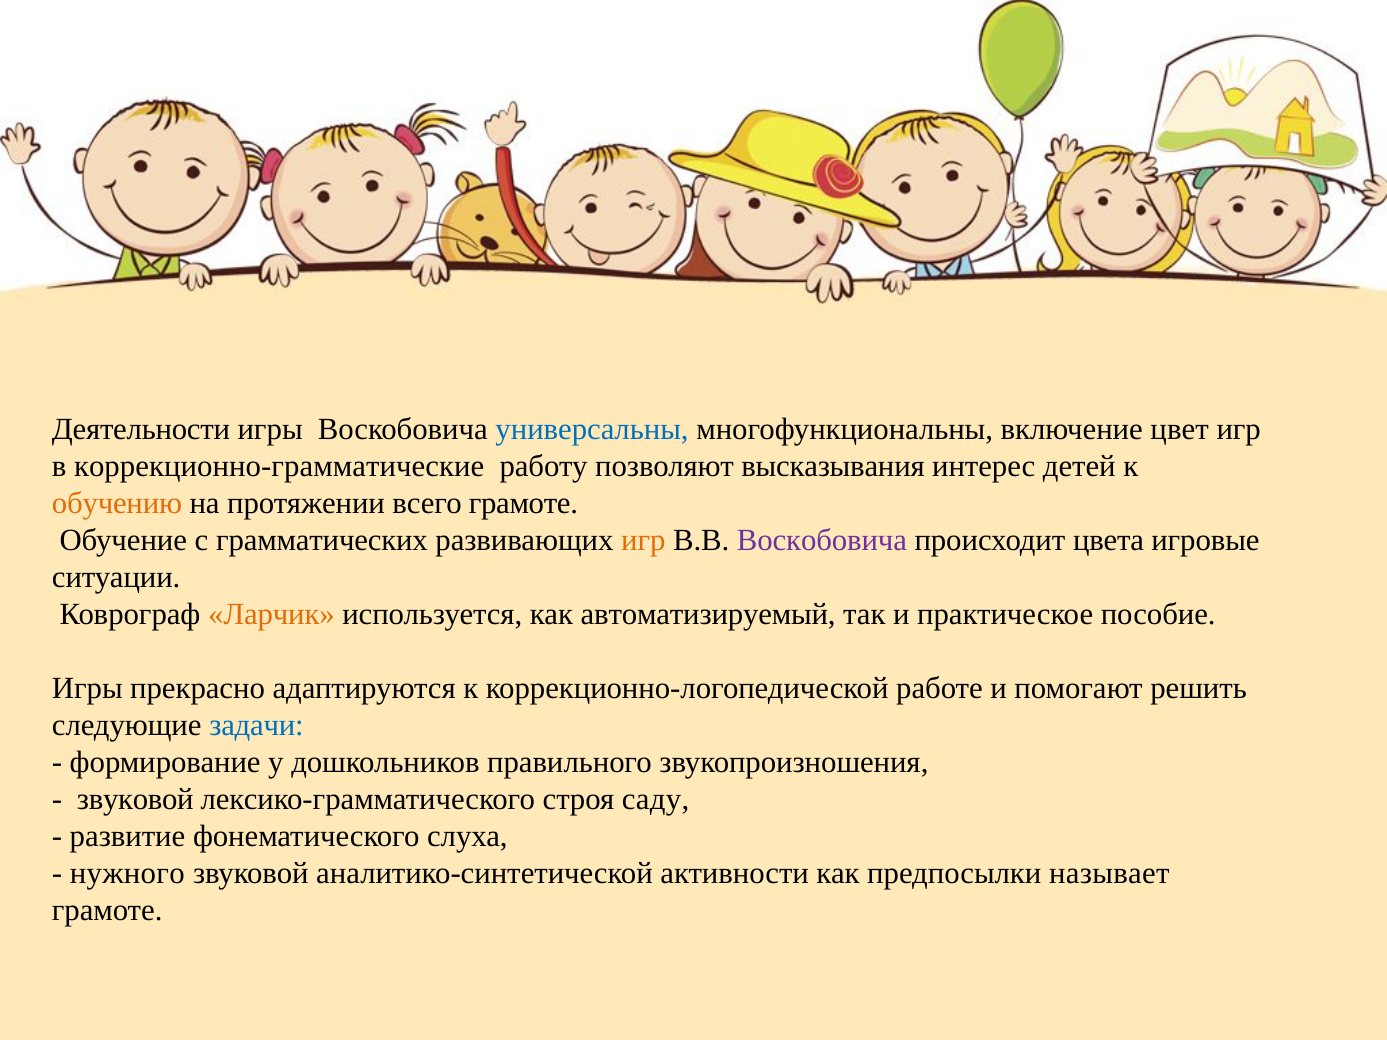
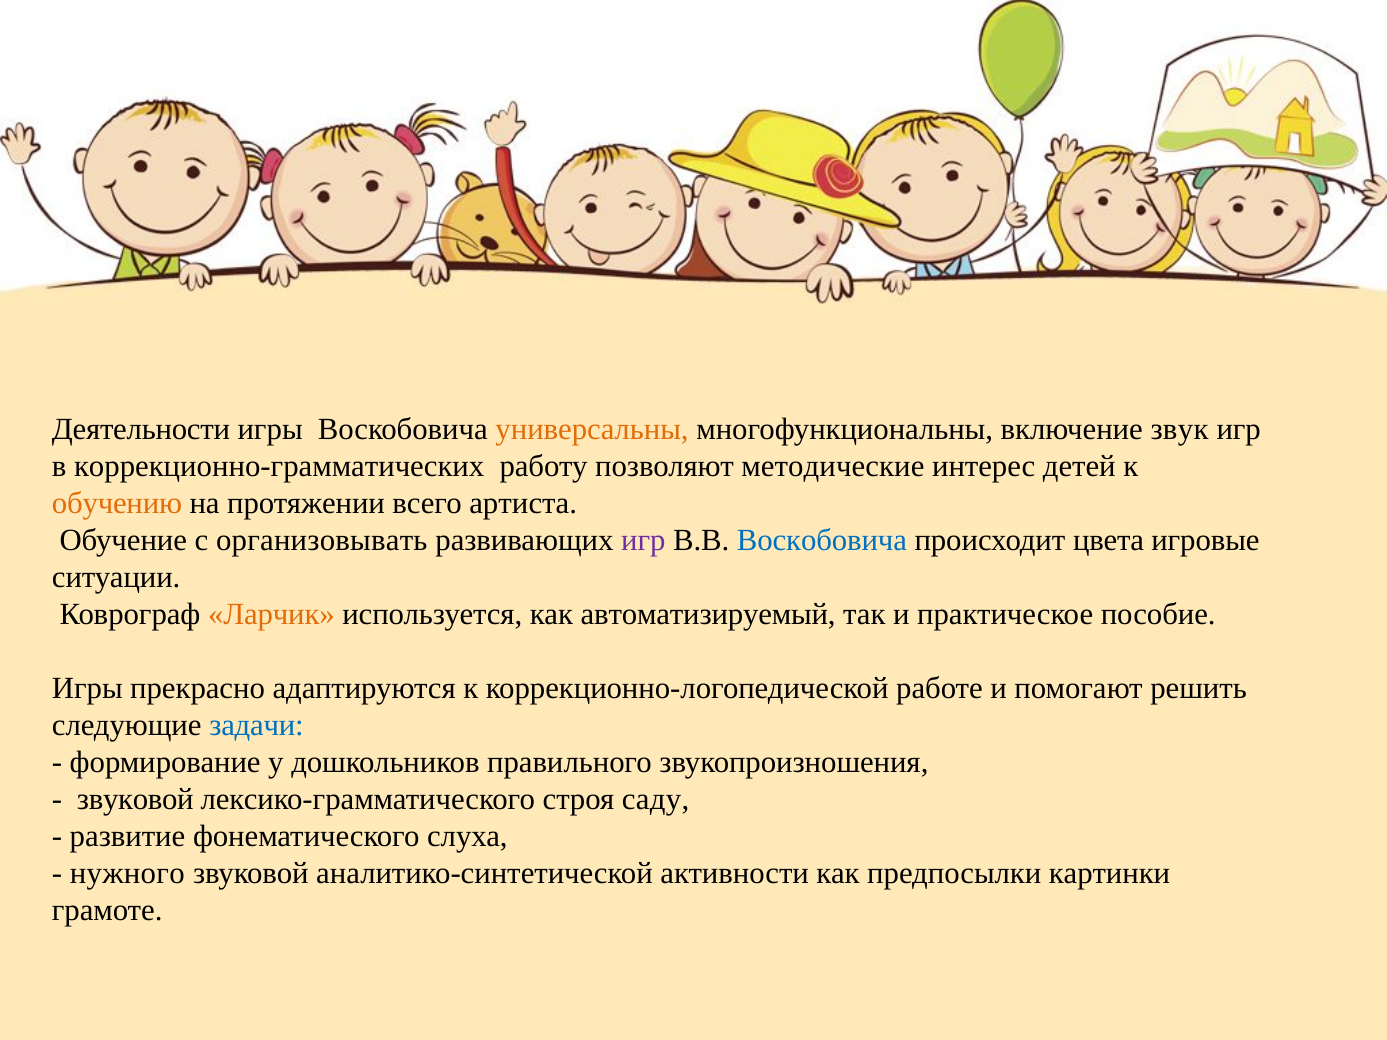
универсальны colour: blue -> orange
цвет: цвет -> звук
коррекционно-грамматические: коррекционно-грамматические -> коррекционно-грамматических
высказывания: высказывания -> методические
всего грамоте: грамоте -> артиста
грамматических: грамматических -> организовывать
игр at (643, 540) colour: orange -> purple
Воскобовича at (822, 540) colour: purple -> blue
называет: называет -> картинки
